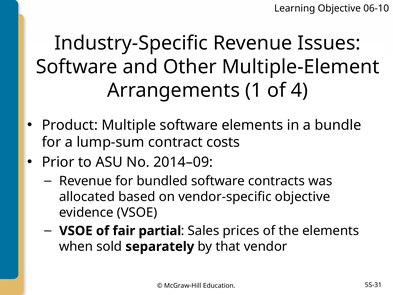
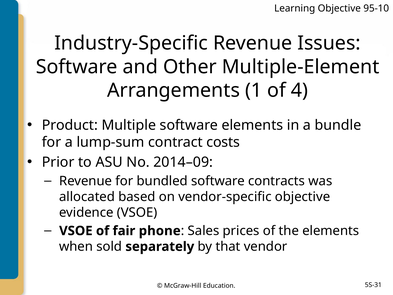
06-10: 06-10 -> 95-10
partial: partial -> phone
